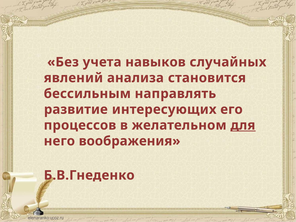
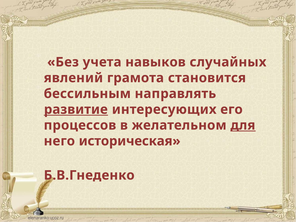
анализа: анализа -> грамота
развитие underline: none -> present
воображения: воображения -> историческая
